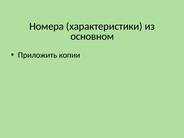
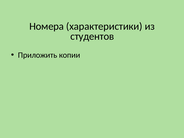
основном: основном -> студентов
